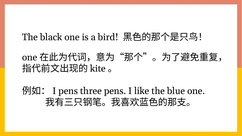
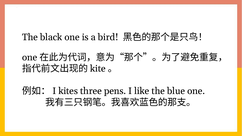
I pens: pens -> kites
